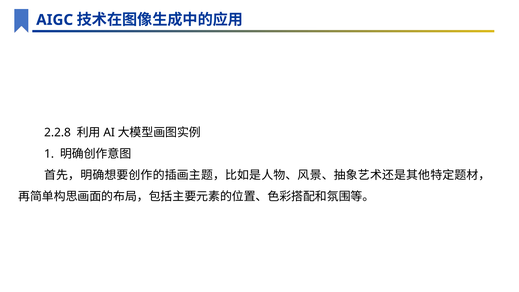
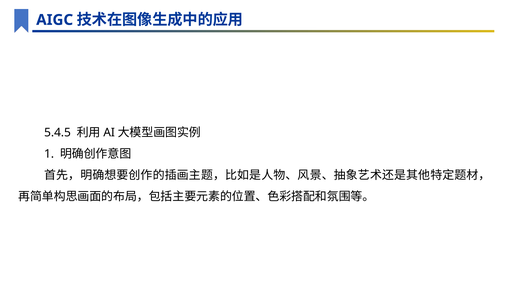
2.2.8: 2.2.8 -> 5.4.5
